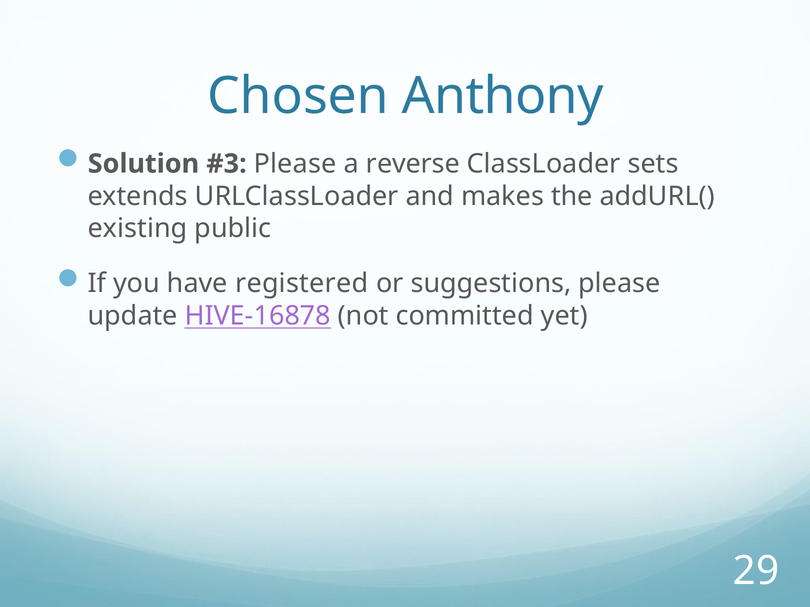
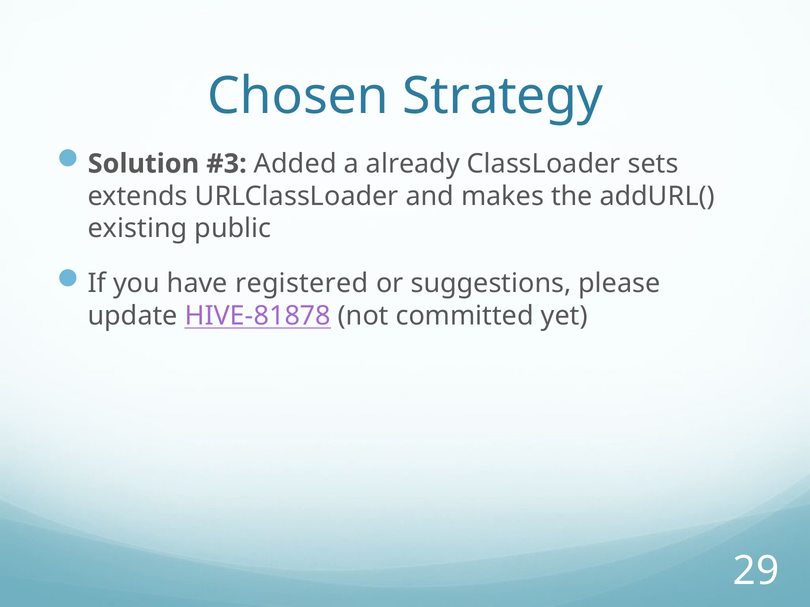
Anthony: Anthony -> Strategy
Please at (295, 164): Please -> Added
reverse: reverse -> already
HIVE-16878: HIVE-16878 -> HIVE-81878
